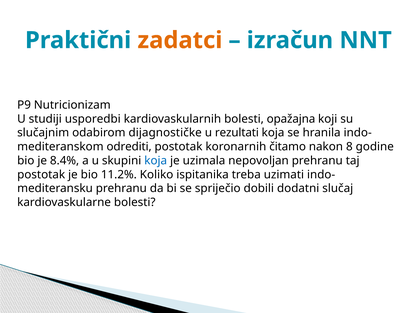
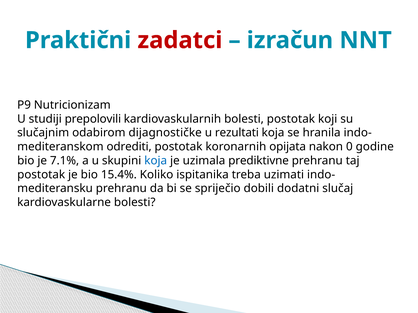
zadatci colour: orange -> red
usporedbi: usporedbi -> prepolovili
bolesti opažajna: opažajna -> postotak
čitamo: čitamo -> opijata
8: 8 -> 0
8.4%: 8.4% -> 7.1%
nepovoljan: nepovoljan -> prediktivne
11.2%: 11.2% -> 15.4%
